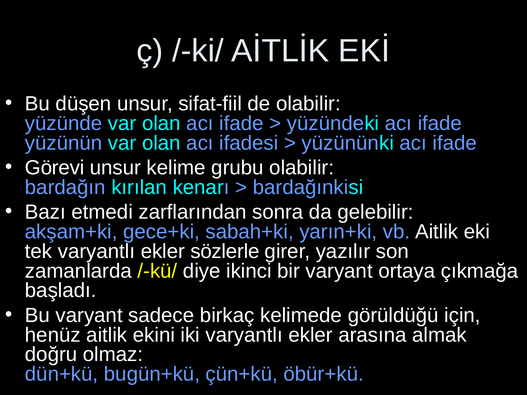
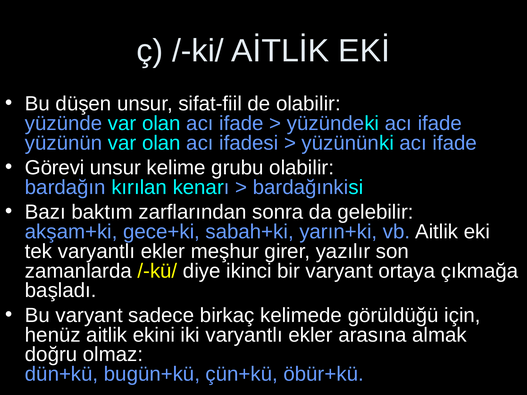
etmedi: etmedi -> baktım
sözlerle: sözlerle -> meşhur
